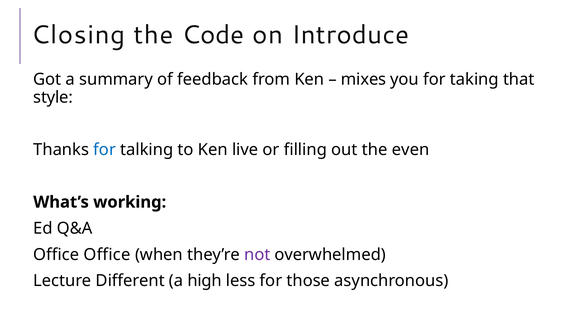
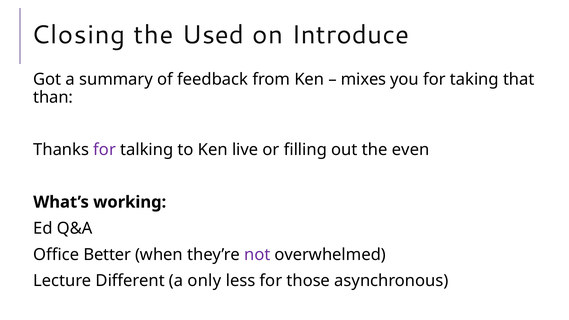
Code: Code -> Used
style: style -> than
for at (105, 150) colour: blue -> purple
Office Office: Office -> Better
high: high -> only
